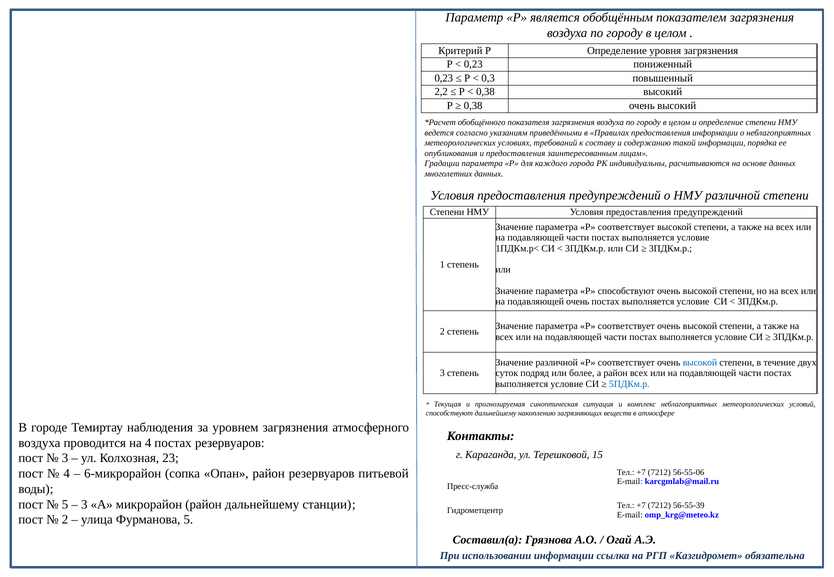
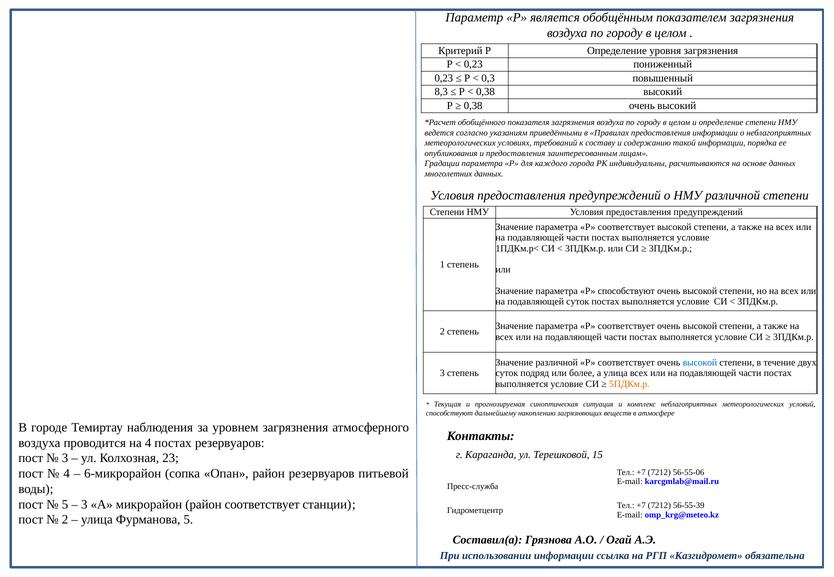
2,2: 2,2 -> 8,3
подавляющей очень: очень -> суток
а район: район -> улица
5ПДКм.р colour: blue -> orange
район дальнейшему: дальнейшему -> соответствует
